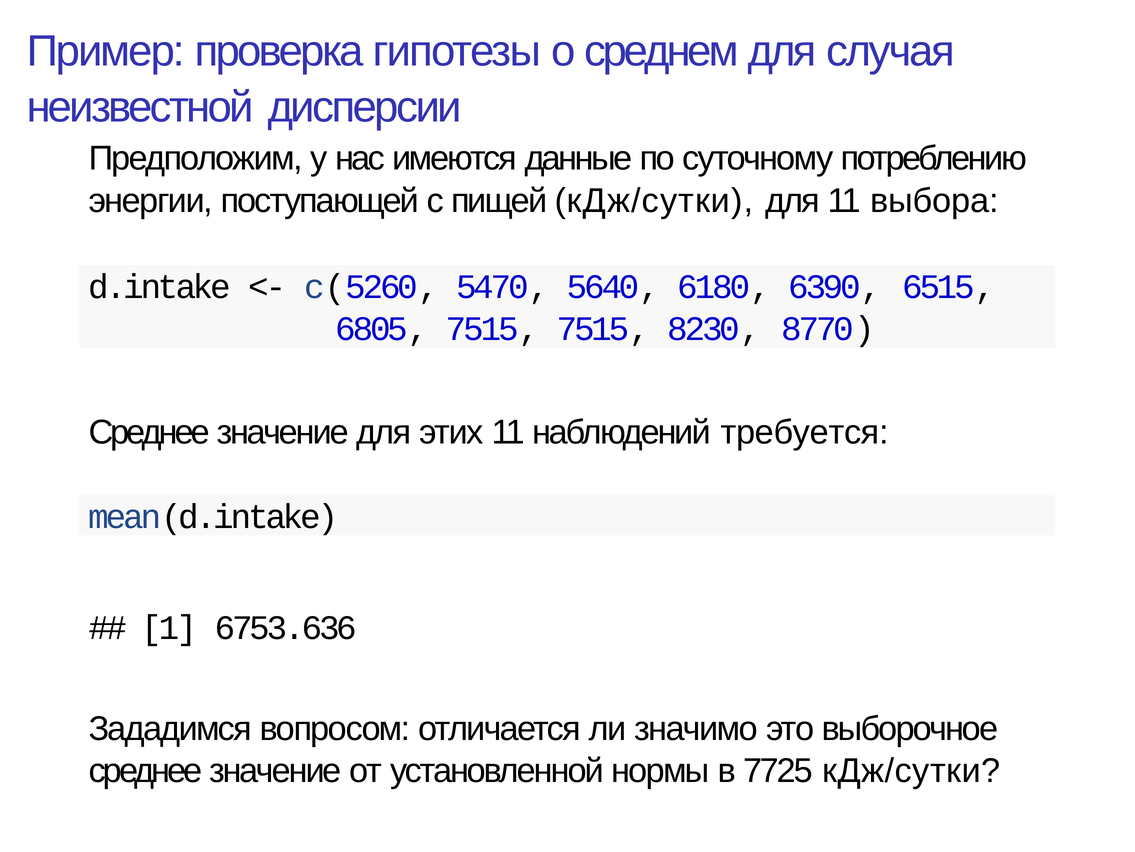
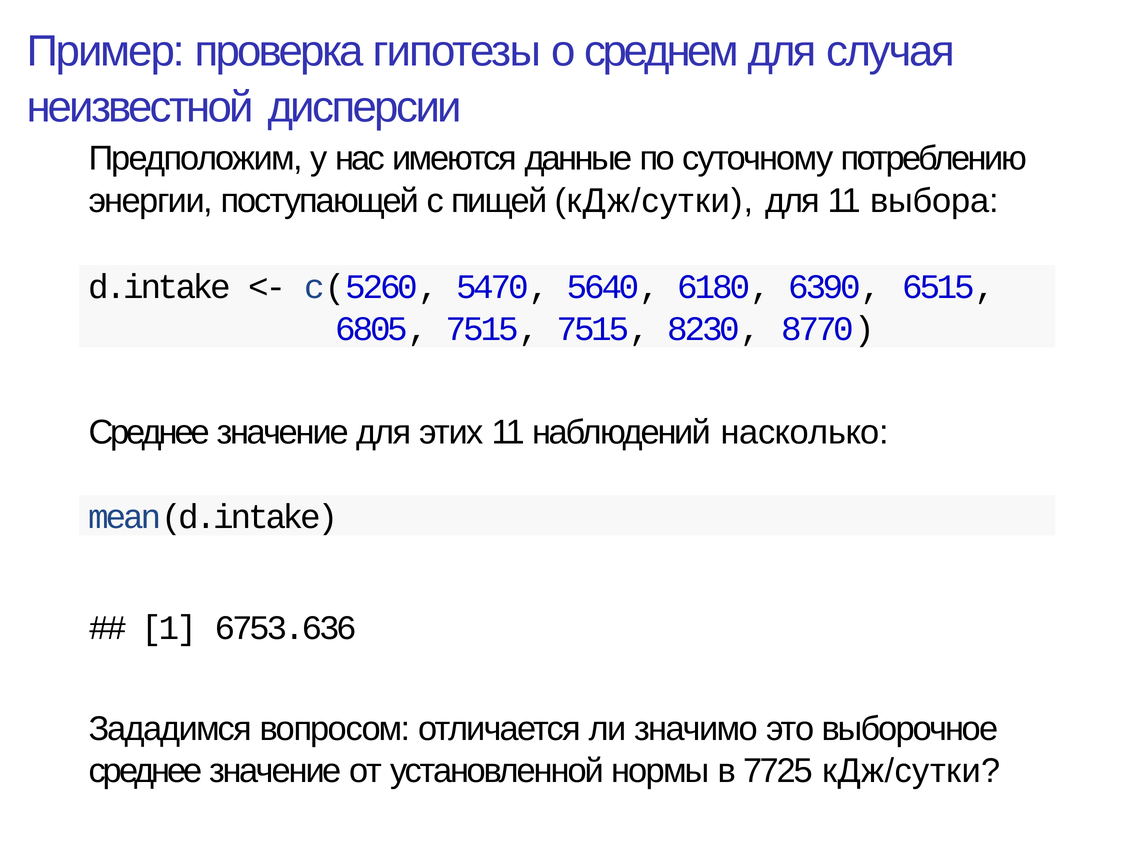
требуется: требуется -> насколько
